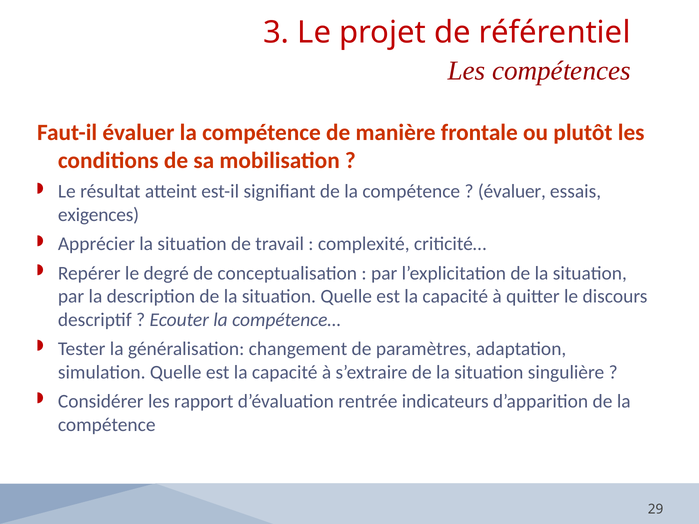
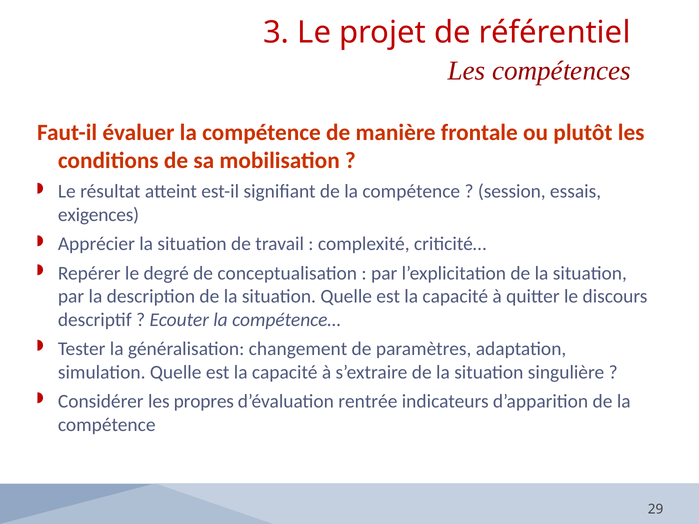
évaluer at (512, 192): évaluer -> session
rapport: rapport -> propres
